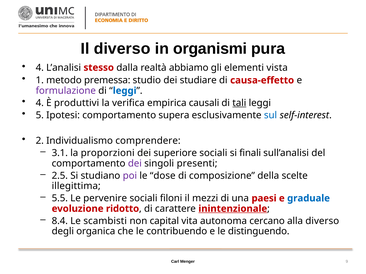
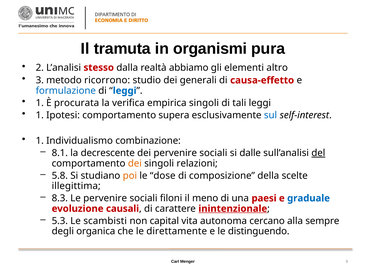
Il diverso: diverso -> tramuta
4 at (40, 68): 4 -> 2
vista: vista -> altro
1: 1 -> 3
premessa: premessa -> ricorrono
studiare: studiare -> generali
formulazione colour: purple -> blue
4 at (40, 103): 4 -> 1
produttivi: produttivi -> procurata
empirica causali: causali -> singoli
tali underline: present -> none
5 at (40, 115): 5 -> 1
2 at (40, 141): 2 -> 1
comprendere: comprendere -> combinazione
3.1: 3.1 -> 8.1
proporzioni: proporzioni -> decrescente
dei superiore: superiore -> pervenire
finali: finali -> dalle
del underline: none -> present
dei at (135, 164) colour: purple -> orange
presenti: presenti -> relazioni
2.5: 2.5 -> 5.8
poi colour: purple -> orange
5.5: 5.5 -> 8.3
mezzi: mezzi -> meno
ridotto: ridotto -> causali
8.4: 8.4 -> 5.3
alla diverso: diverso -> sempre
contribuendo: contribuendo -> direttamente
